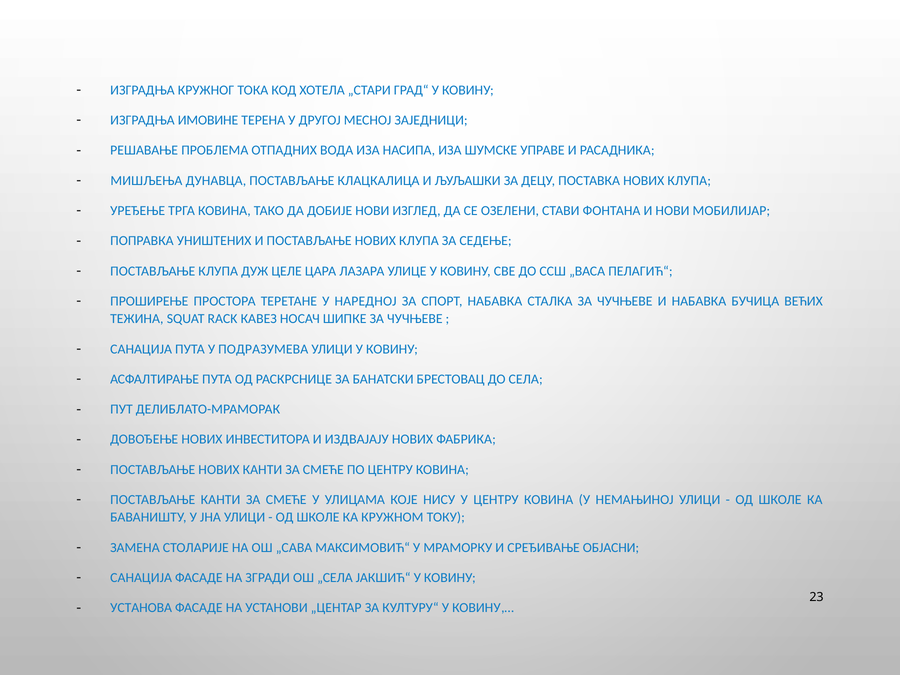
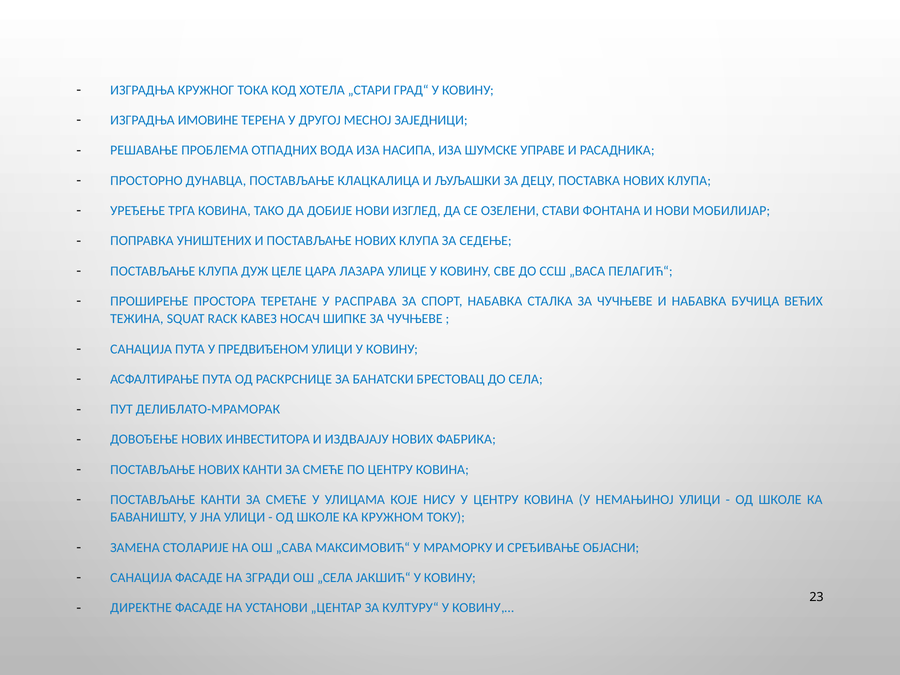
МИШЉЕЊА: МИШЉЕЊА -> ПРОСТОРНО
НАРЕДНОЈ: НАРЕДНОЈ -> РАСПРАВА
ПОДРАЗУМЕВА: ПОДРАЗУМЕВА -> ПРЕДВИЂЕНОМ
УСТАНОВА: УСТАНОВА -> ДИРЕКТНЕ
